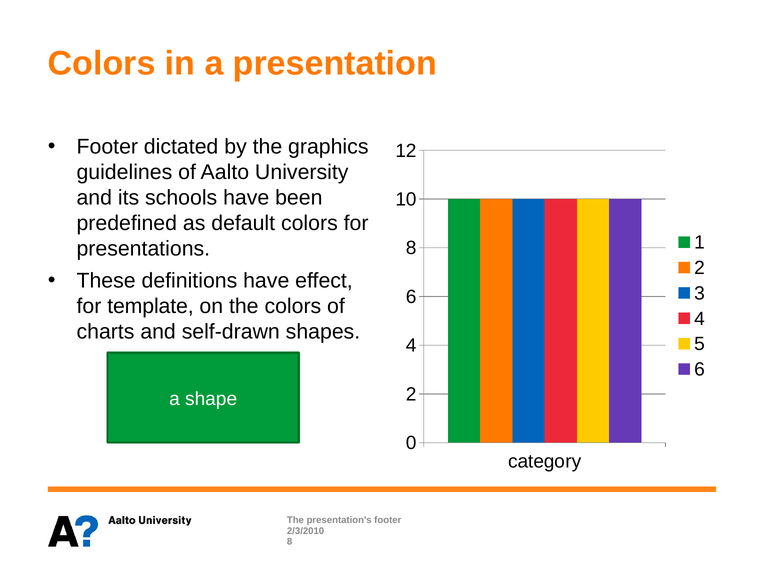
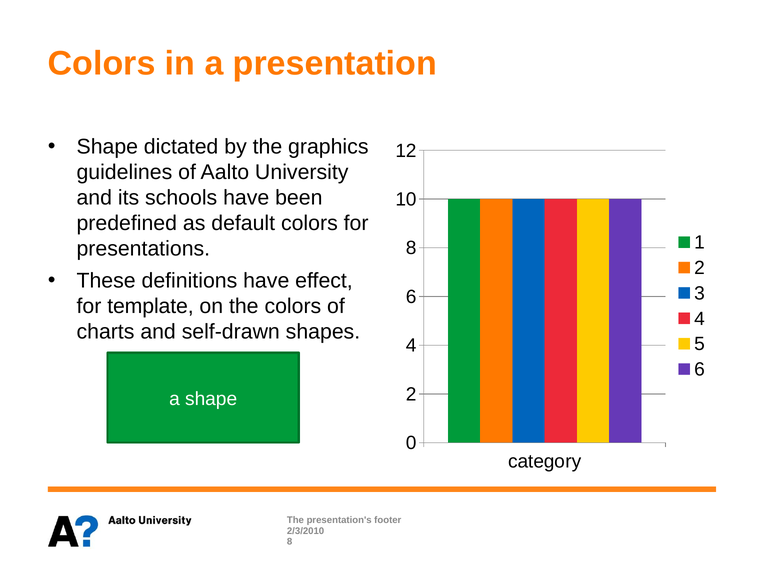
Footer at (107, 147): Footer -> Shape
